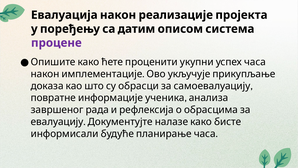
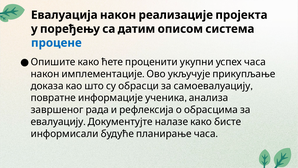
процене colour: purple -> blue
